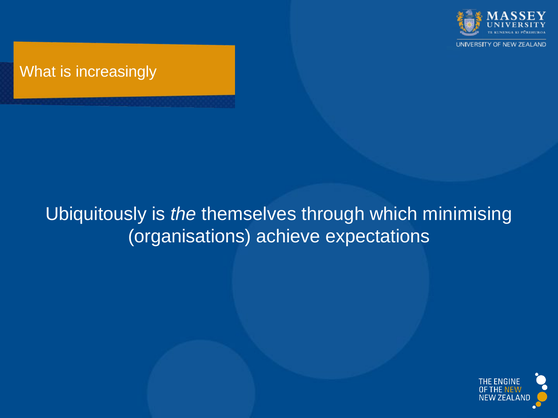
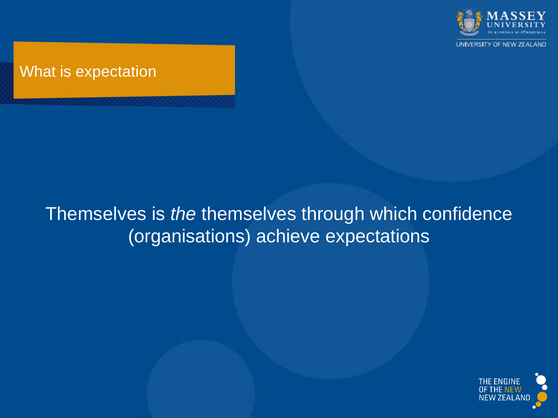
increasingly: increasingly -> expectation
Ubiquitously at (96, 214): Ubiquitously -> Themselves
minimising: minimising -> confidence
